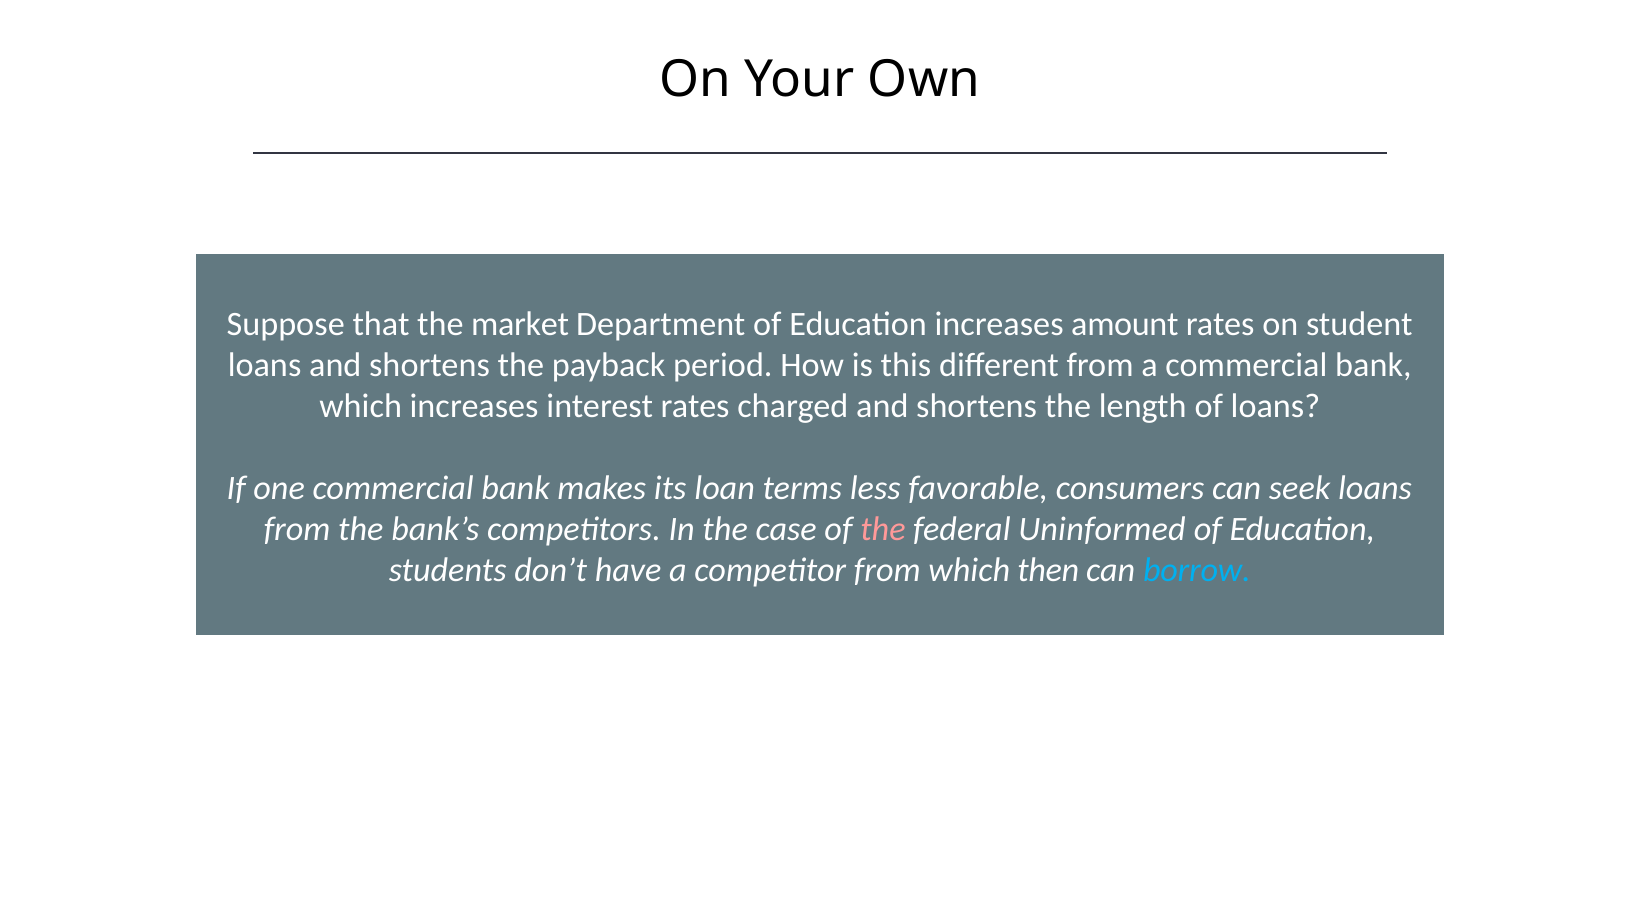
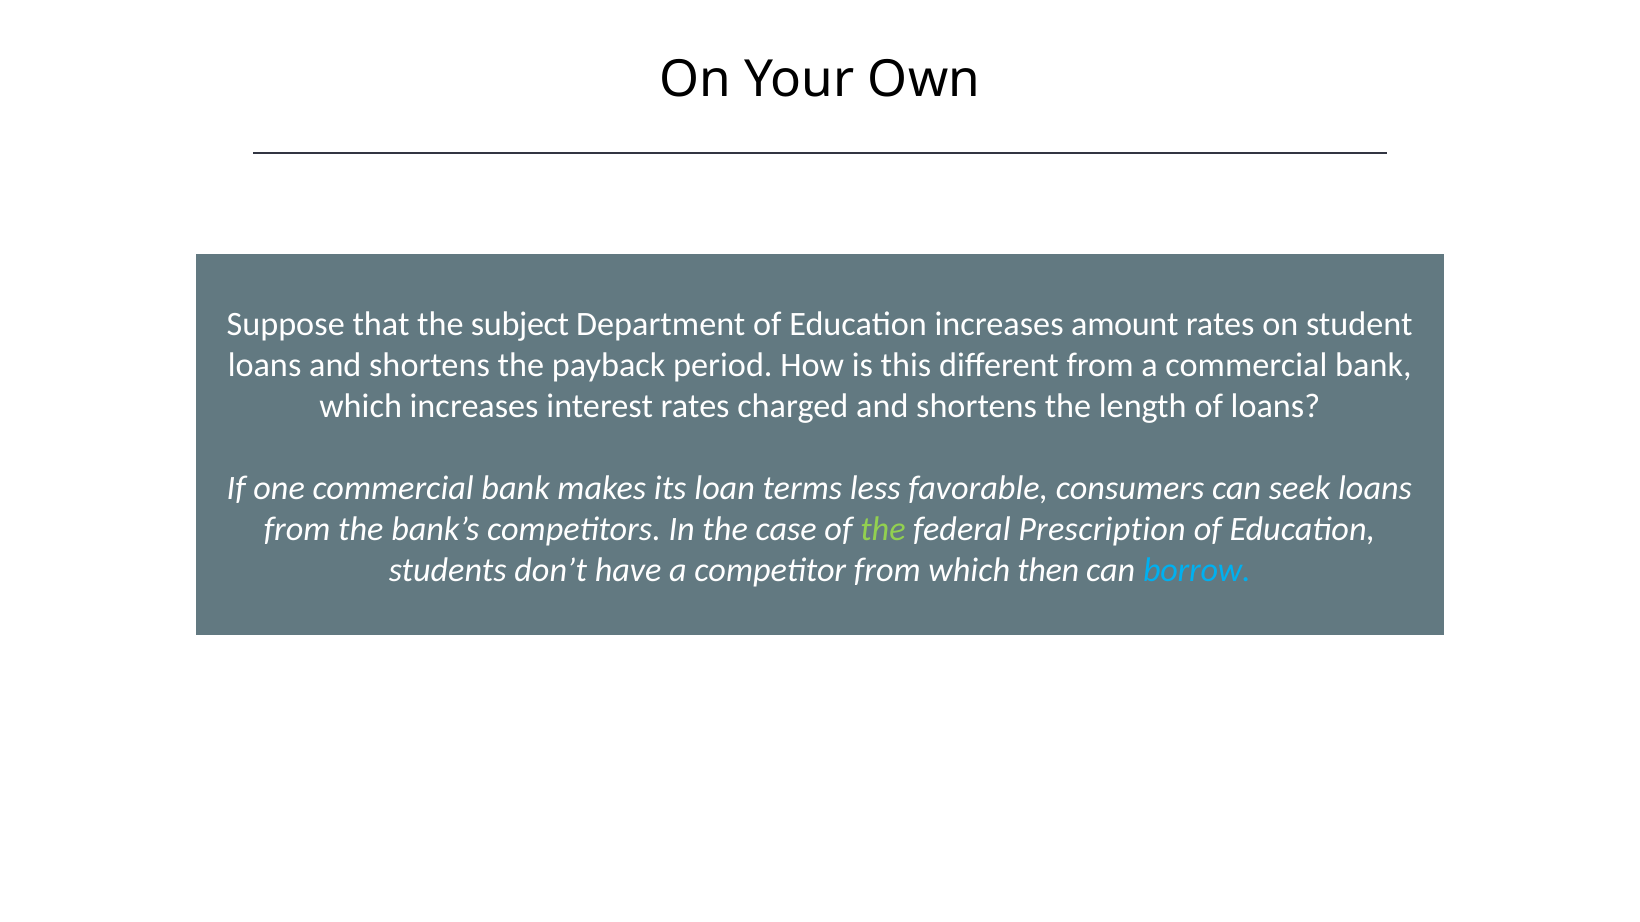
market: market -> subject
the at (883, 529) colour: pink -> light green
Uninformed: Uninformed -> Prescription
